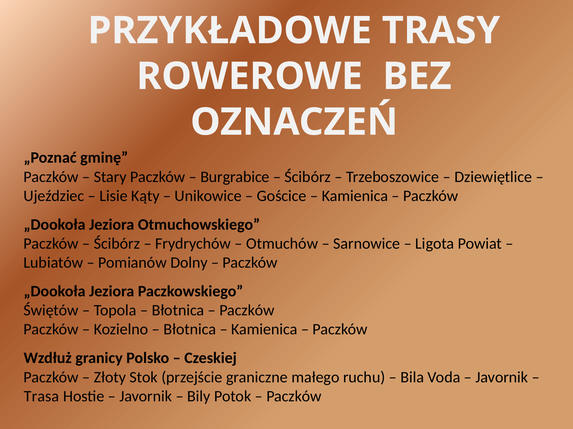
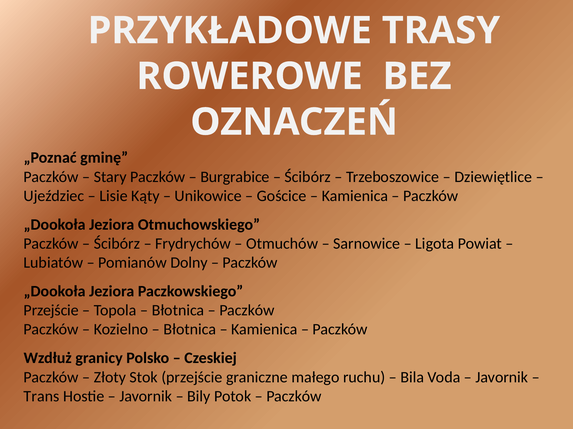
Świętów at (51, 311): Świętów -> Przejście
Trasa: Trasa -> Trans
